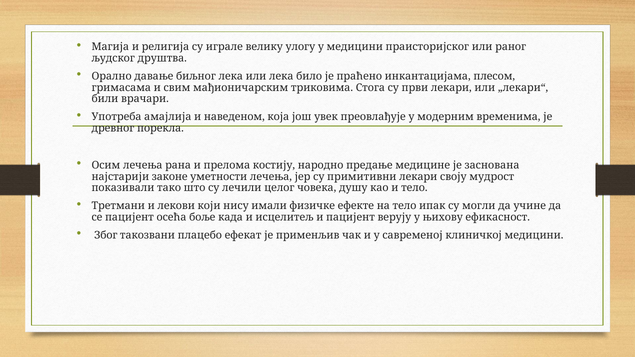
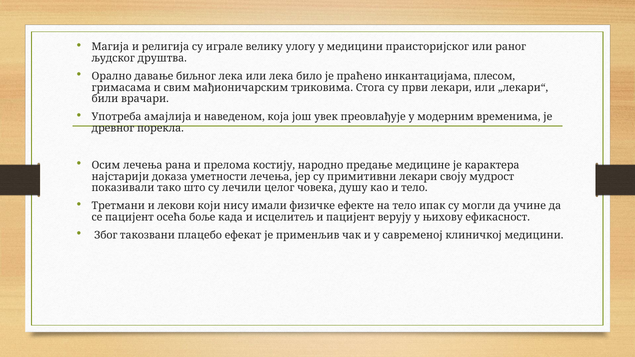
заснована: заснована -> карактера
законе: законе -> доказа
